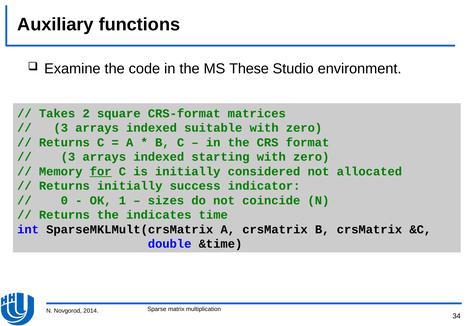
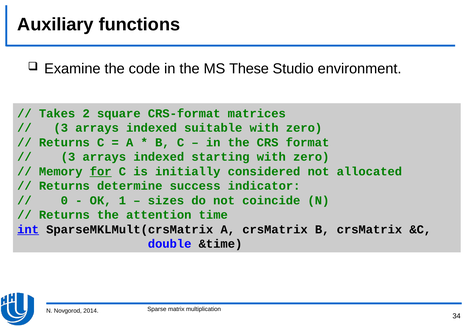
Returns initially: initially -> determine
indicates: indicates -> attention
int underline: none -> present
